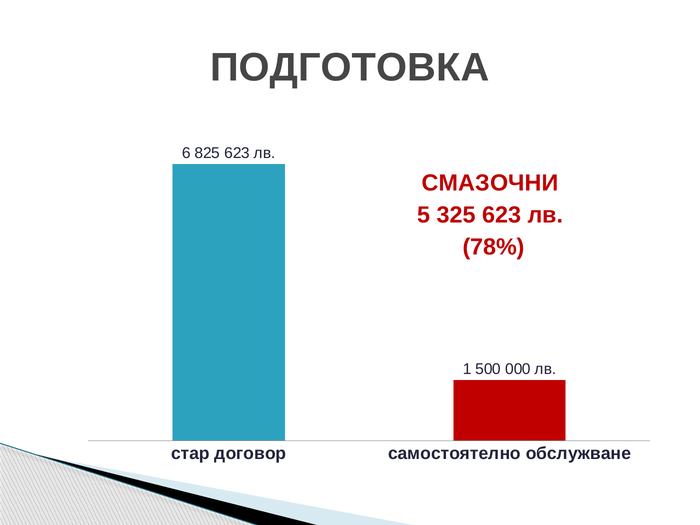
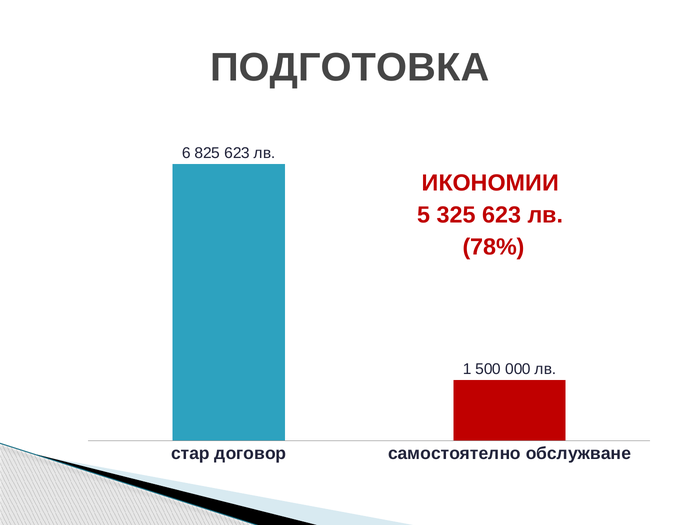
СМАЗОЧНИ: СМАЗОЧНИ -> ИКОНОМИИ
